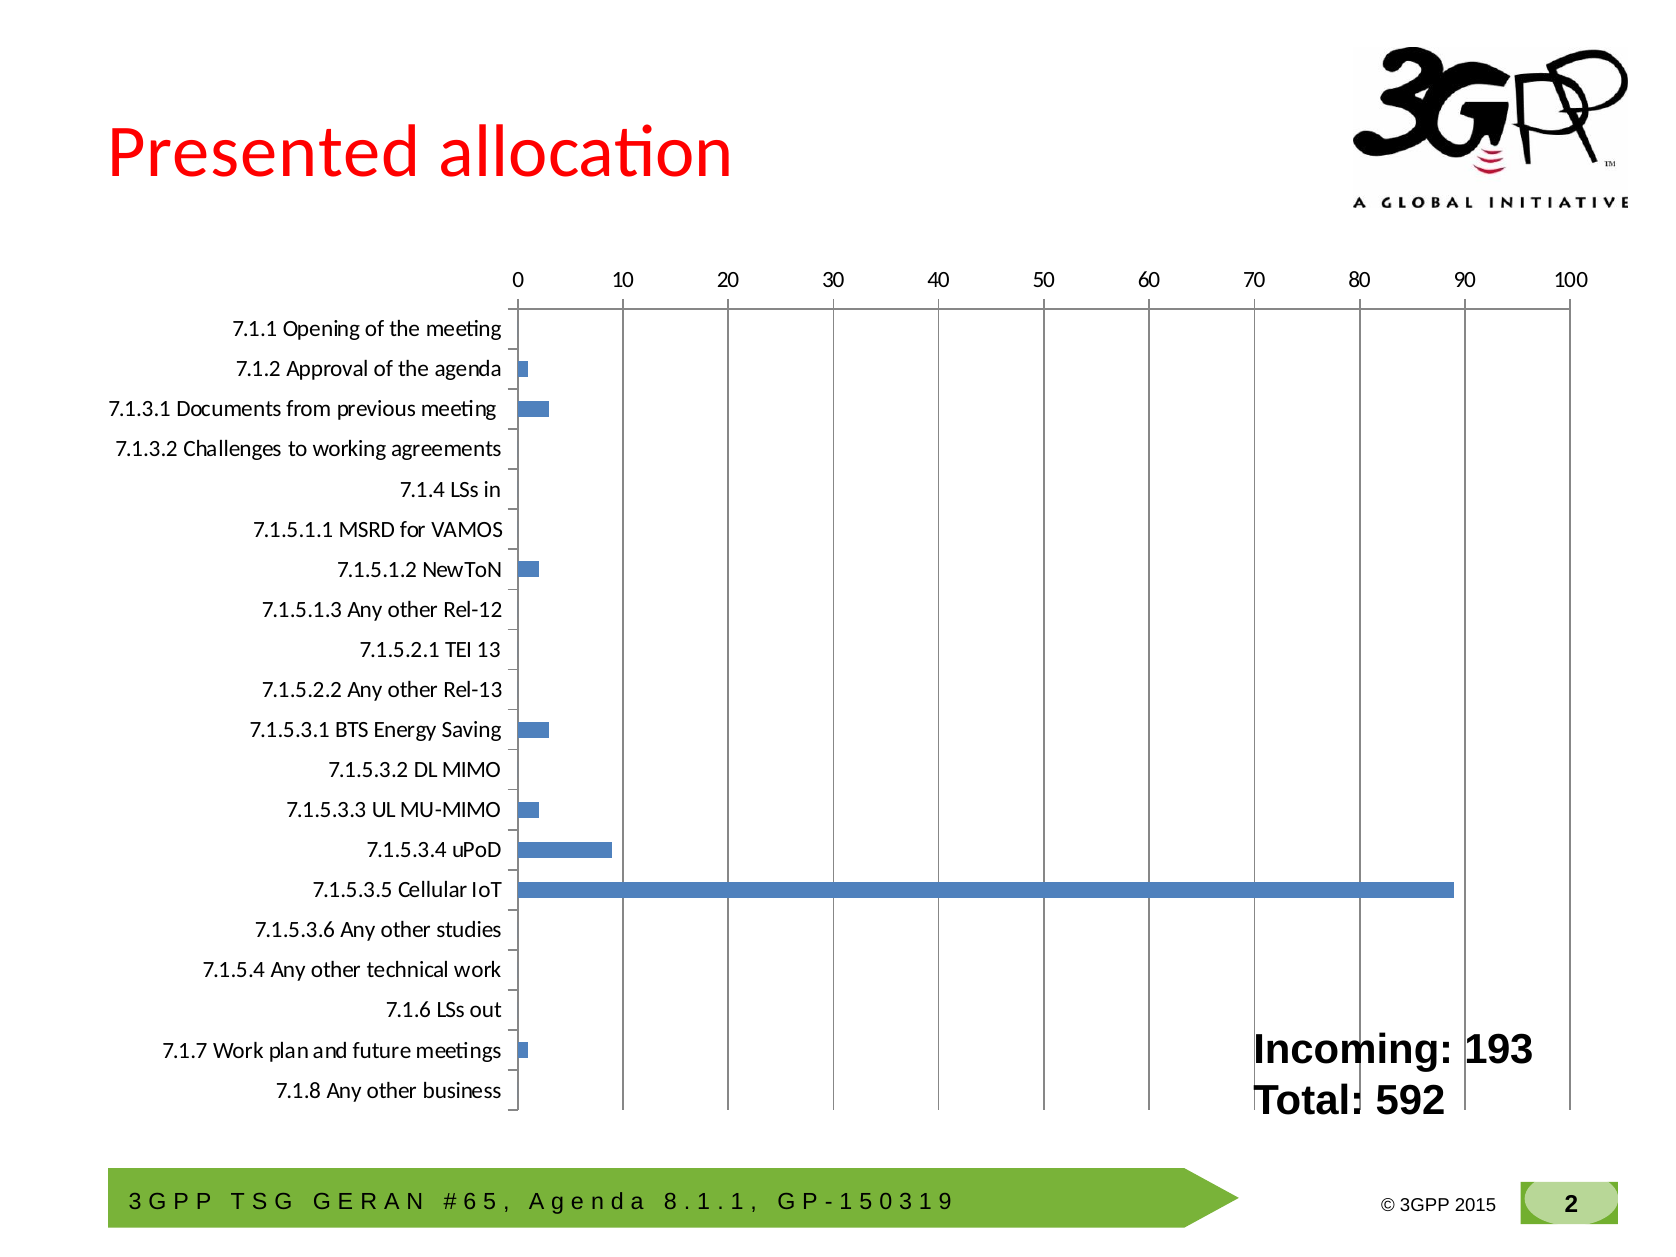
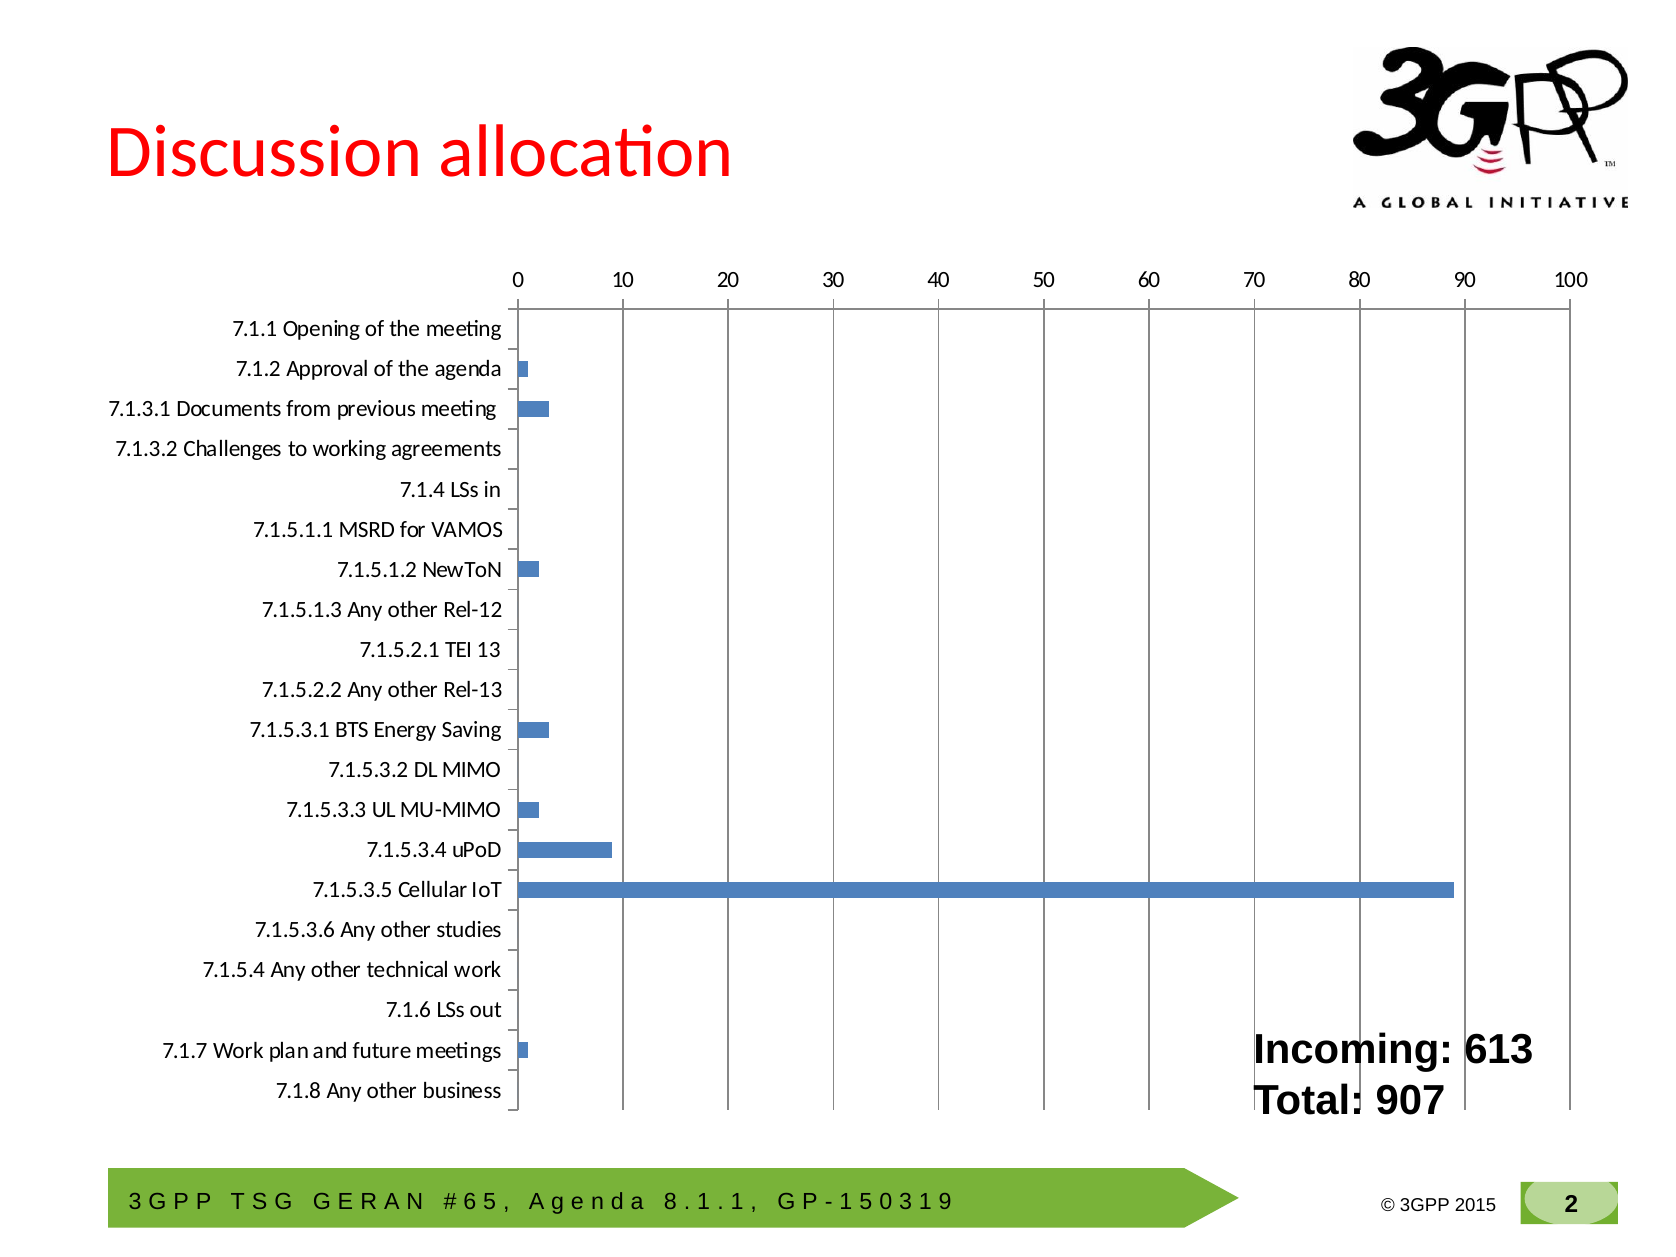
Presented: Presented -> Discussion
193: 193 -> 613
592: 592 -> 907
